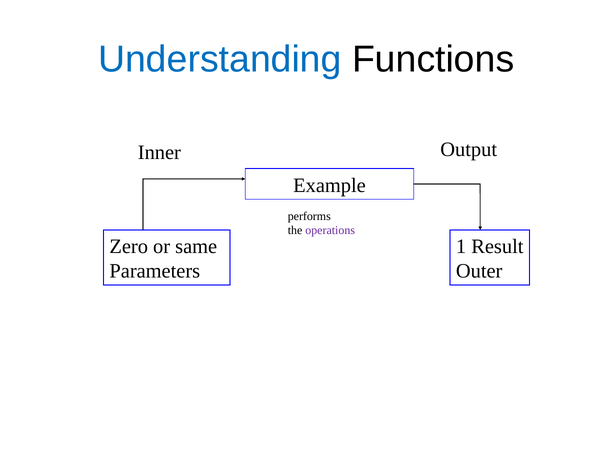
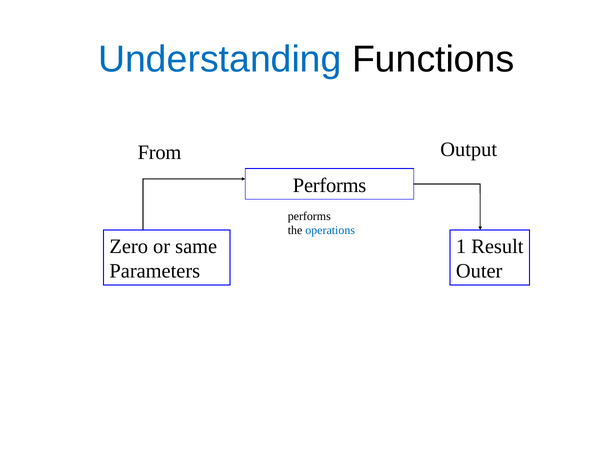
Inner: Inner -> From
Example at (329, 185): Example -> Performs
operations colour: purple -> blue
